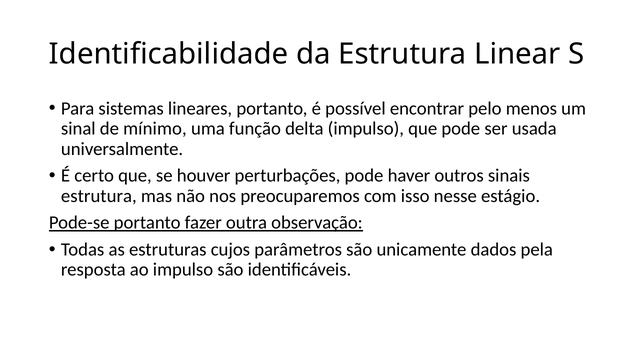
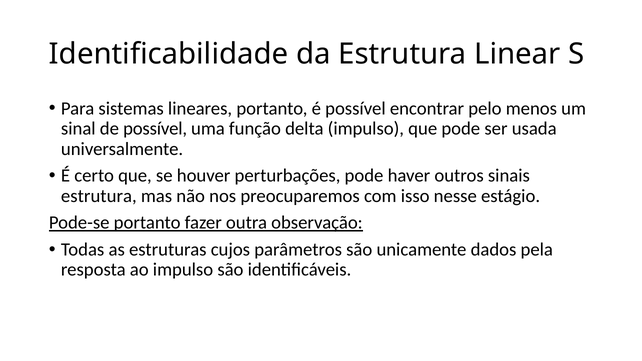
de mínimo: mínimo -> possível
